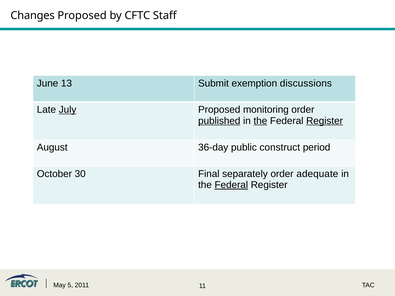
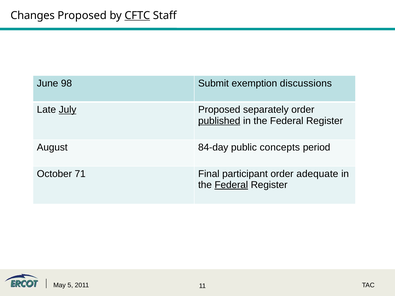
CFTC underline: none -> present
13: 13 -> 98
monitoring: monitoring -> separately
the at (260, 121) underline: present -> none
Register at (325, 121) underline: present -> none
36-day: 36-day -> 84-day
construct: construct -> concepts
30: 30 -> 71
separately: separately -> participant
